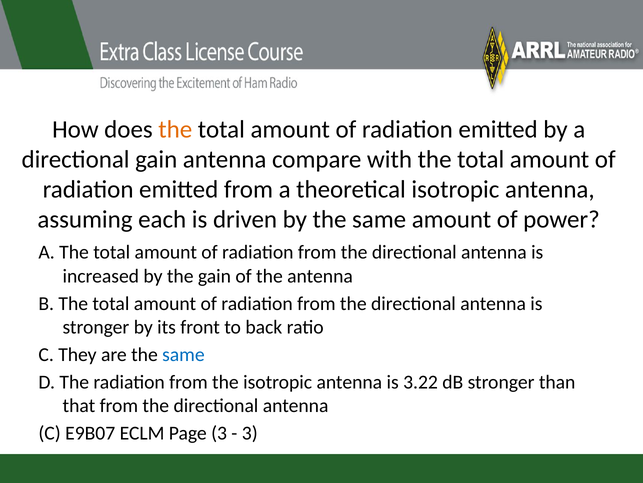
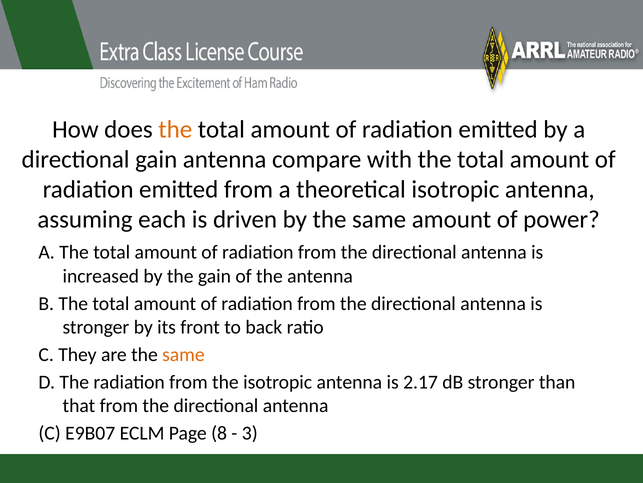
same at (183, 354) colour: blue -> orange
3.22: 3.22 -> 2.17
Page 3: 3 -> 8
